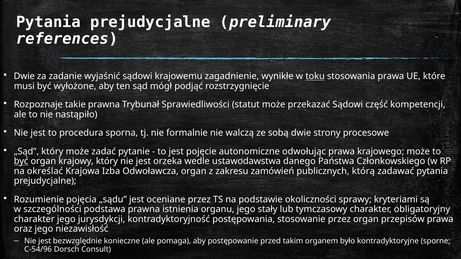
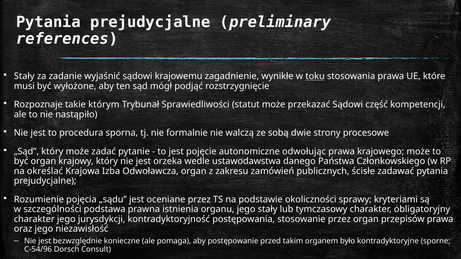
Dwie at (24, 76): Dwie -> Stały
takie prawna: prawna -> którym
być at (21, 161) underline: present -> none
którą: którą -> ścisłe
